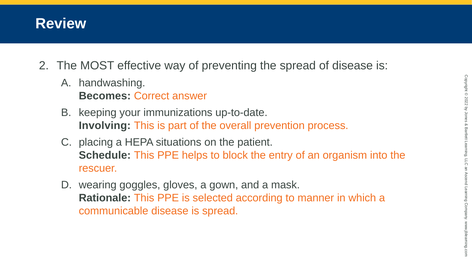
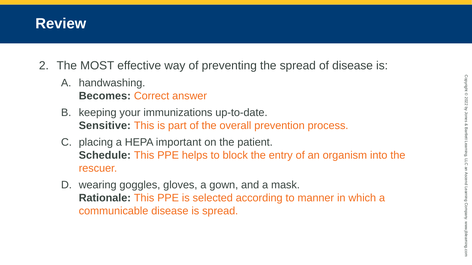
Involving: Involving -> Sensitive
situations: situations -> important
